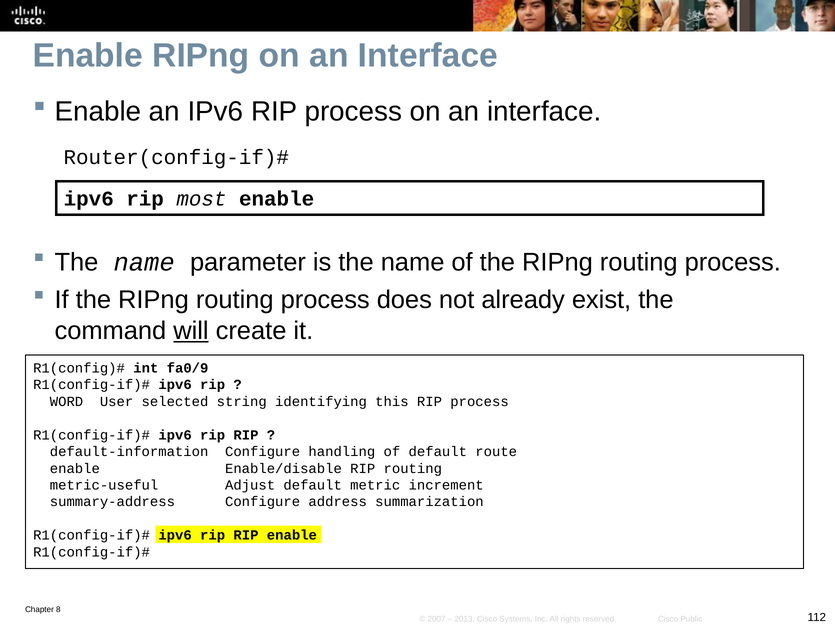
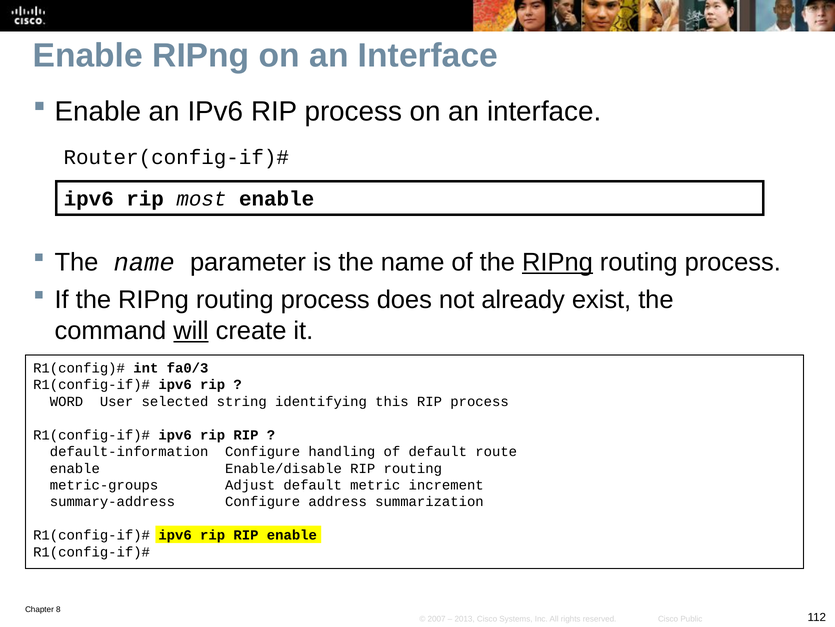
RIPng at (557, 262) underline: none -> present
fa0/9: fa0/9 -> fa0/3
metric-useful: metric-useful -> metric-groups
